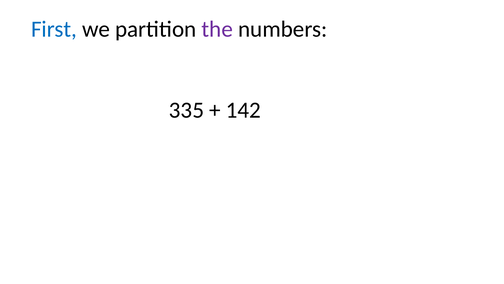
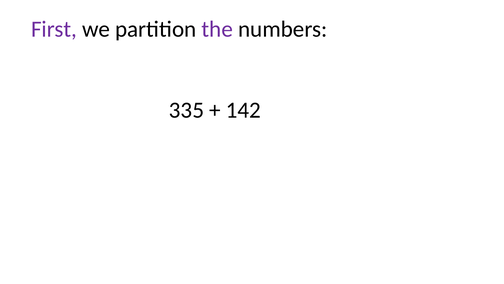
First colour: blue -> purple
